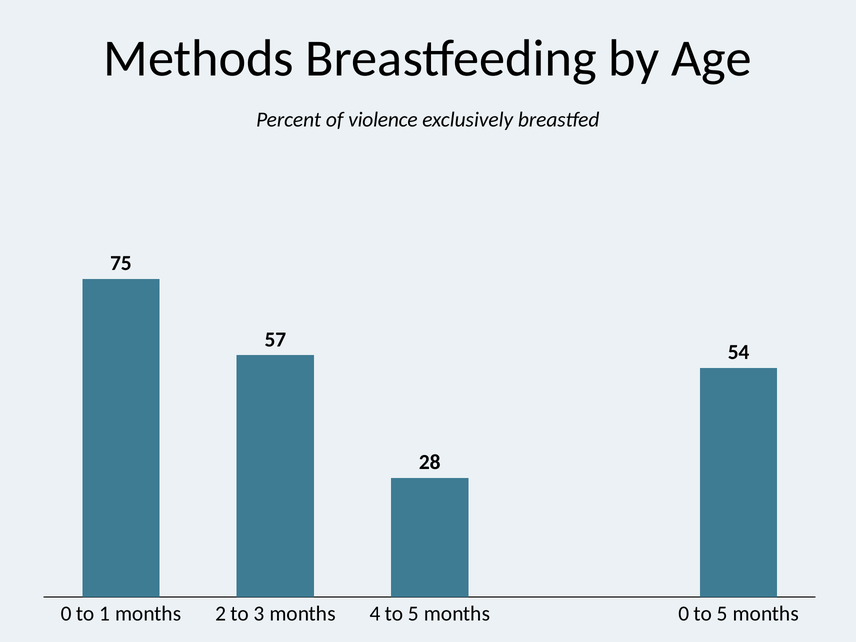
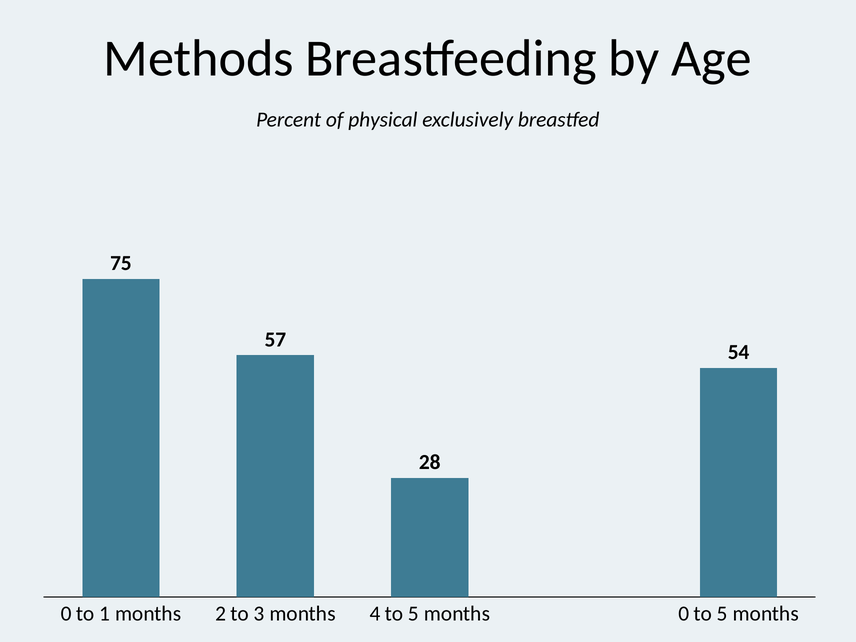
violence: violence -> physical
